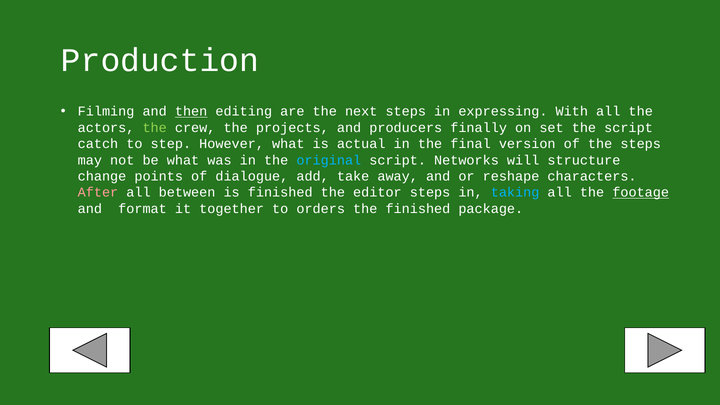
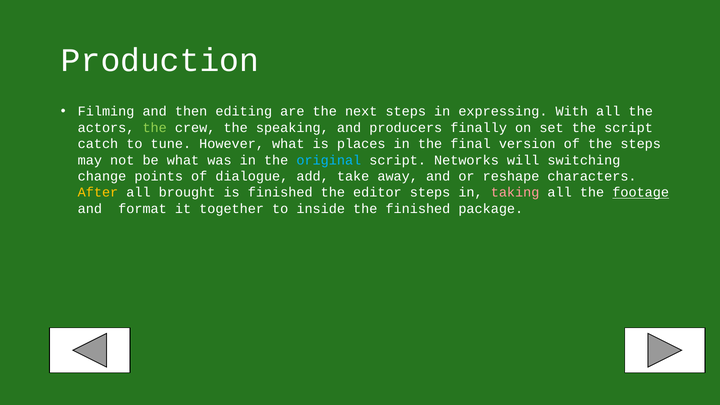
then underline: present -> none
projects: projects -> speaking
step: step -> tune
actual: actual -> places
structure: structure -> switching
After colour: pink -> yellow
between: between -> brought
taking colour: light blue -> pink
orders: orders -> inside
